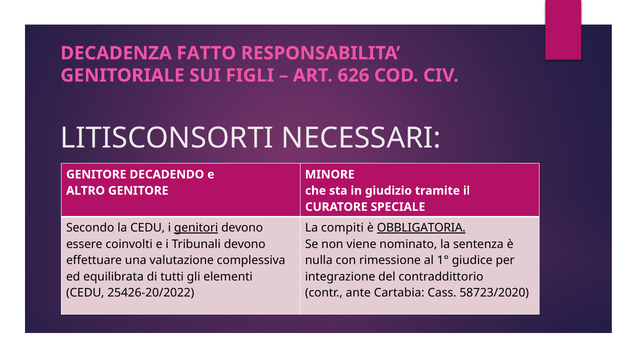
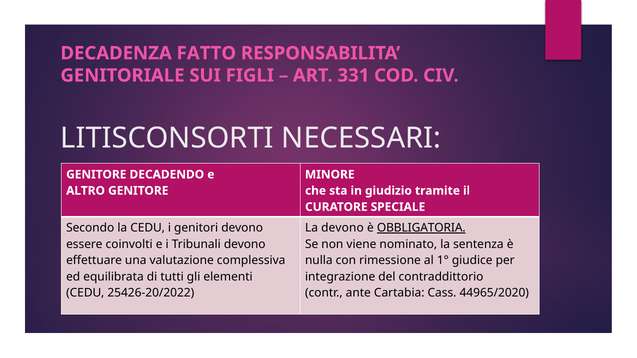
626: 626 -> 331
genitori underline: present -> none
La compiti: compiti -> devono
58723/2020: 58723/2020 -> 44965/2020
